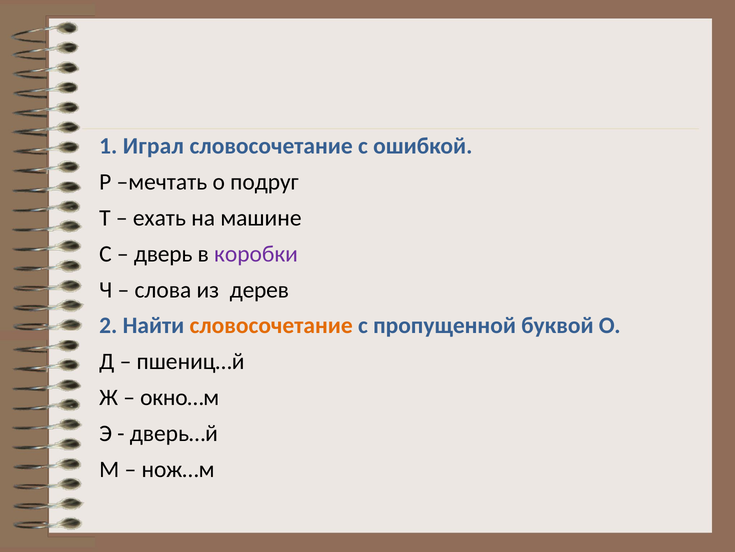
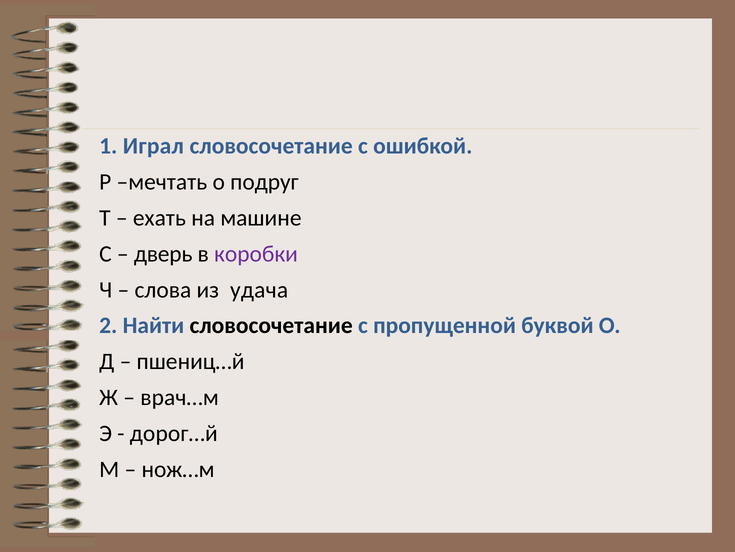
дерев: дерев -> удача
словосочетание at (271, 325) colour: orange -> black
окно…м: окно…м -> врач…м
дверь…й: дверь…й -> дорог…й
